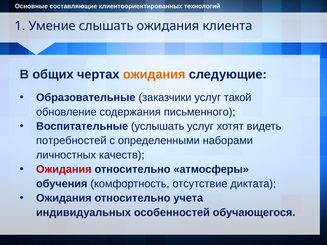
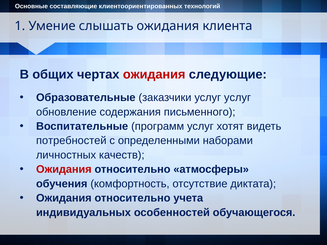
ожидания at (154, 75) colour: orange -> red
услуг такой: такой -> услуг
услышать: услышать -> программ
